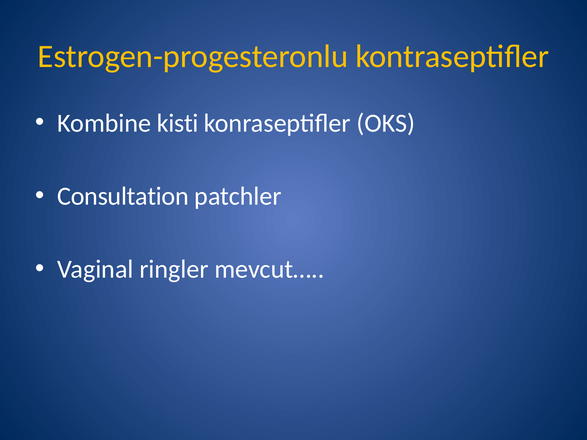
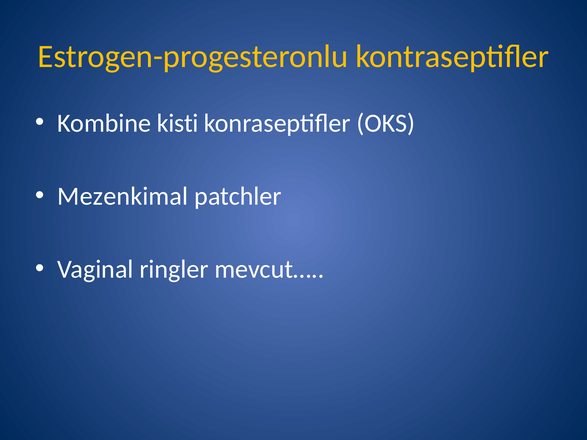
Consultation: Consultation -> Mezenkimal
